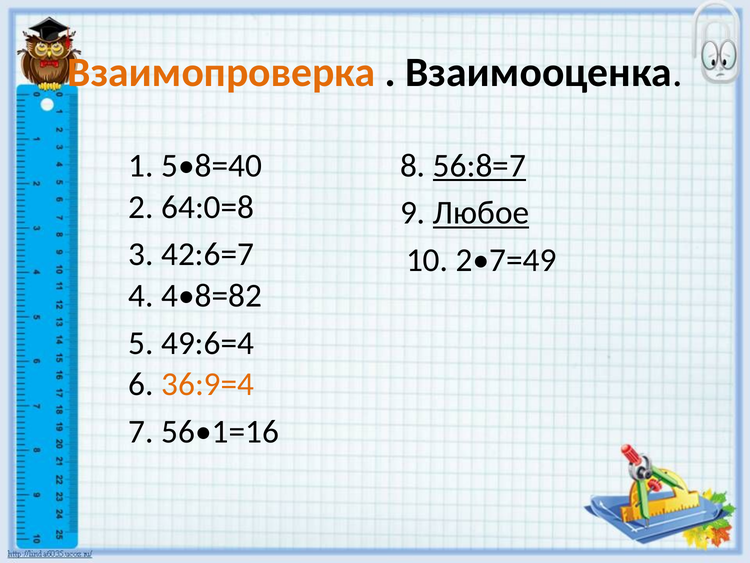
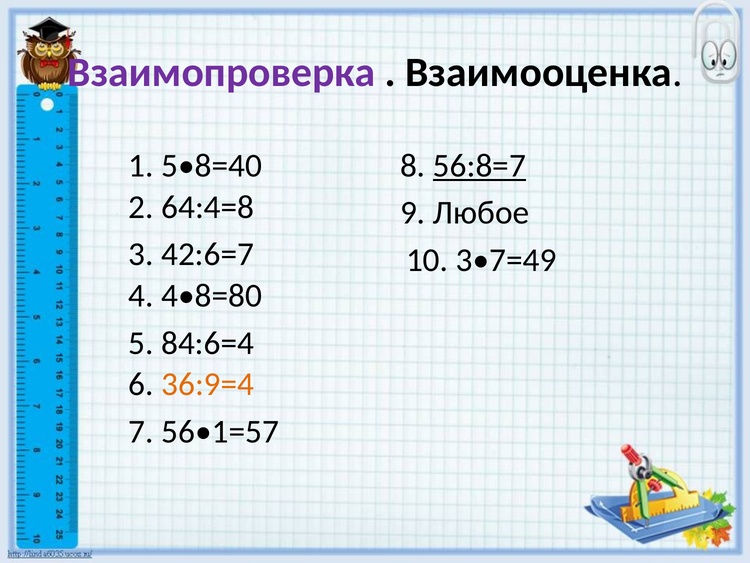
Взаимопроверка colour: orange -> purple
64:0=8: 64:0=8 -> 64:4=8
Любое underline: present -> none
2•7=49: 2•7=49 -> 3•7=49
4•8=82: 4•8=82 -> 4•8=80
49:6=4: 49:6=4 -> 84:6=4
56•1=16: 56•1=16 -> 56•1=57
